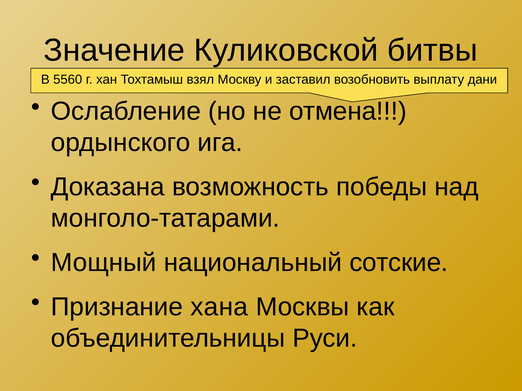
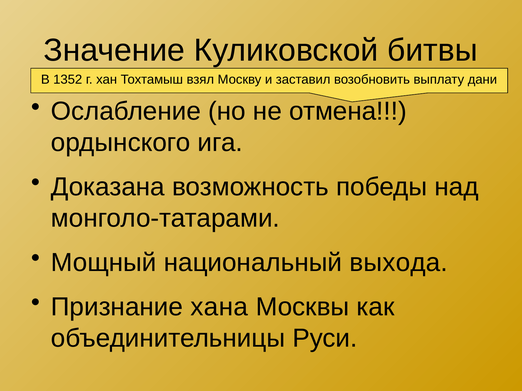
5560: 5560 -> 1352
сотские: сотские -> выхода
